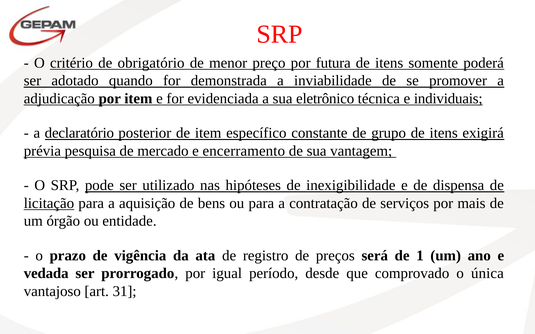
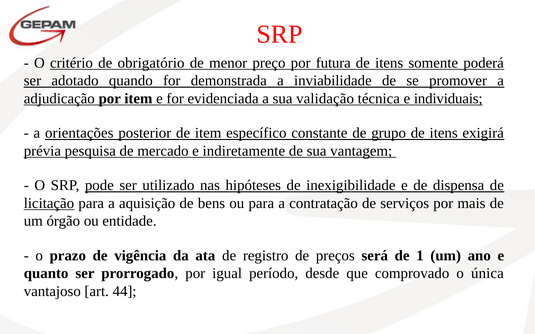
eletrônico: eletrônico -> validação
declaratório: declaratório -> orientações
encerramento: encerramento -> indiretamente
vedada: vedada -> quanto
31: 31 -> 44
